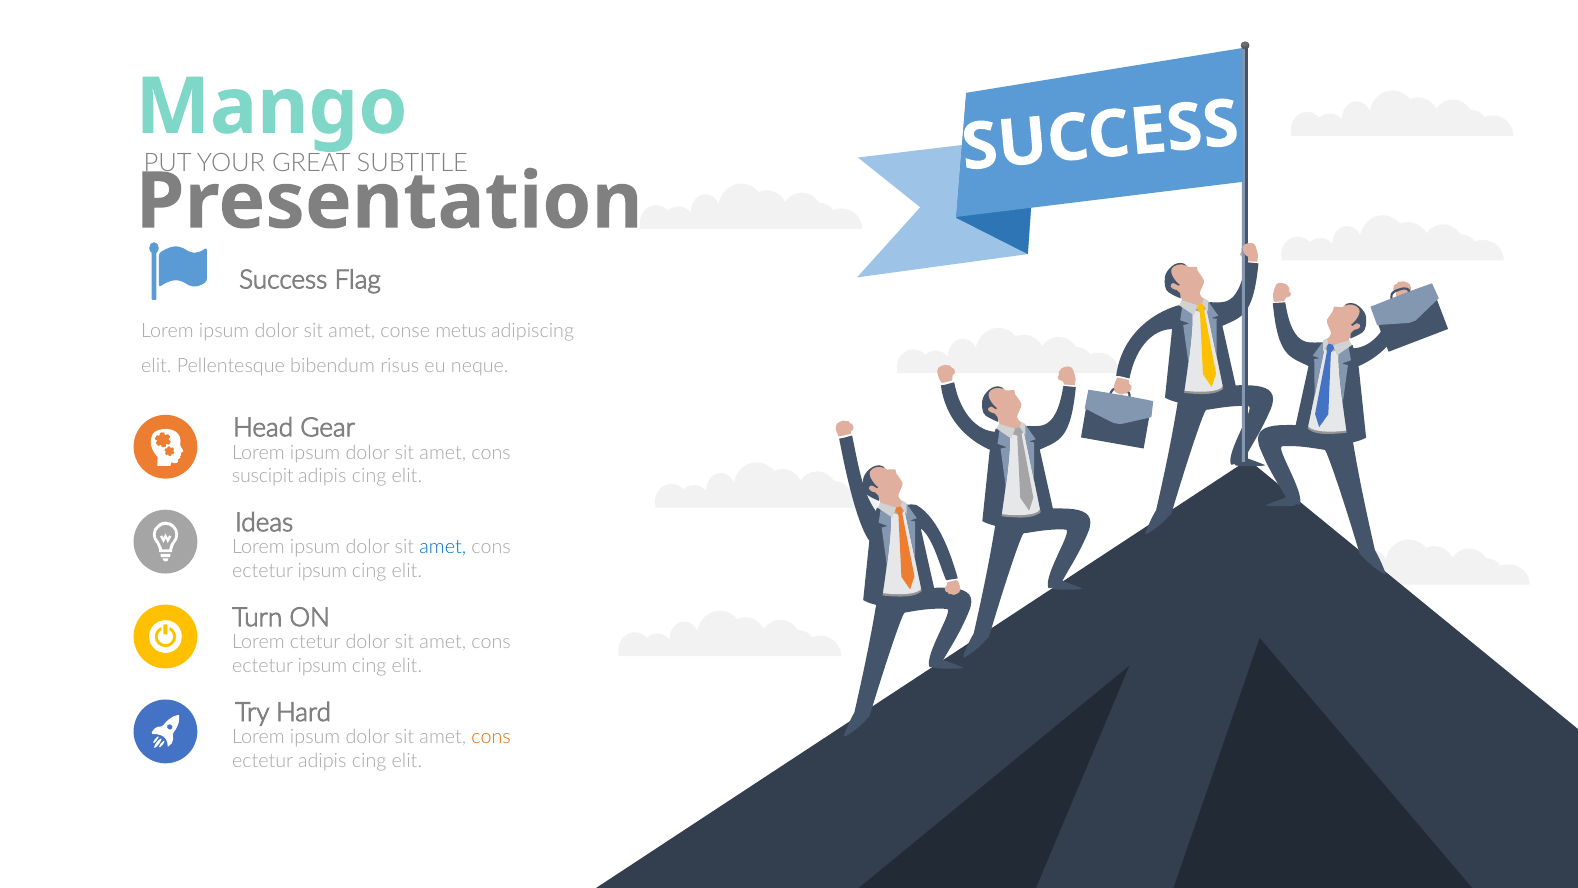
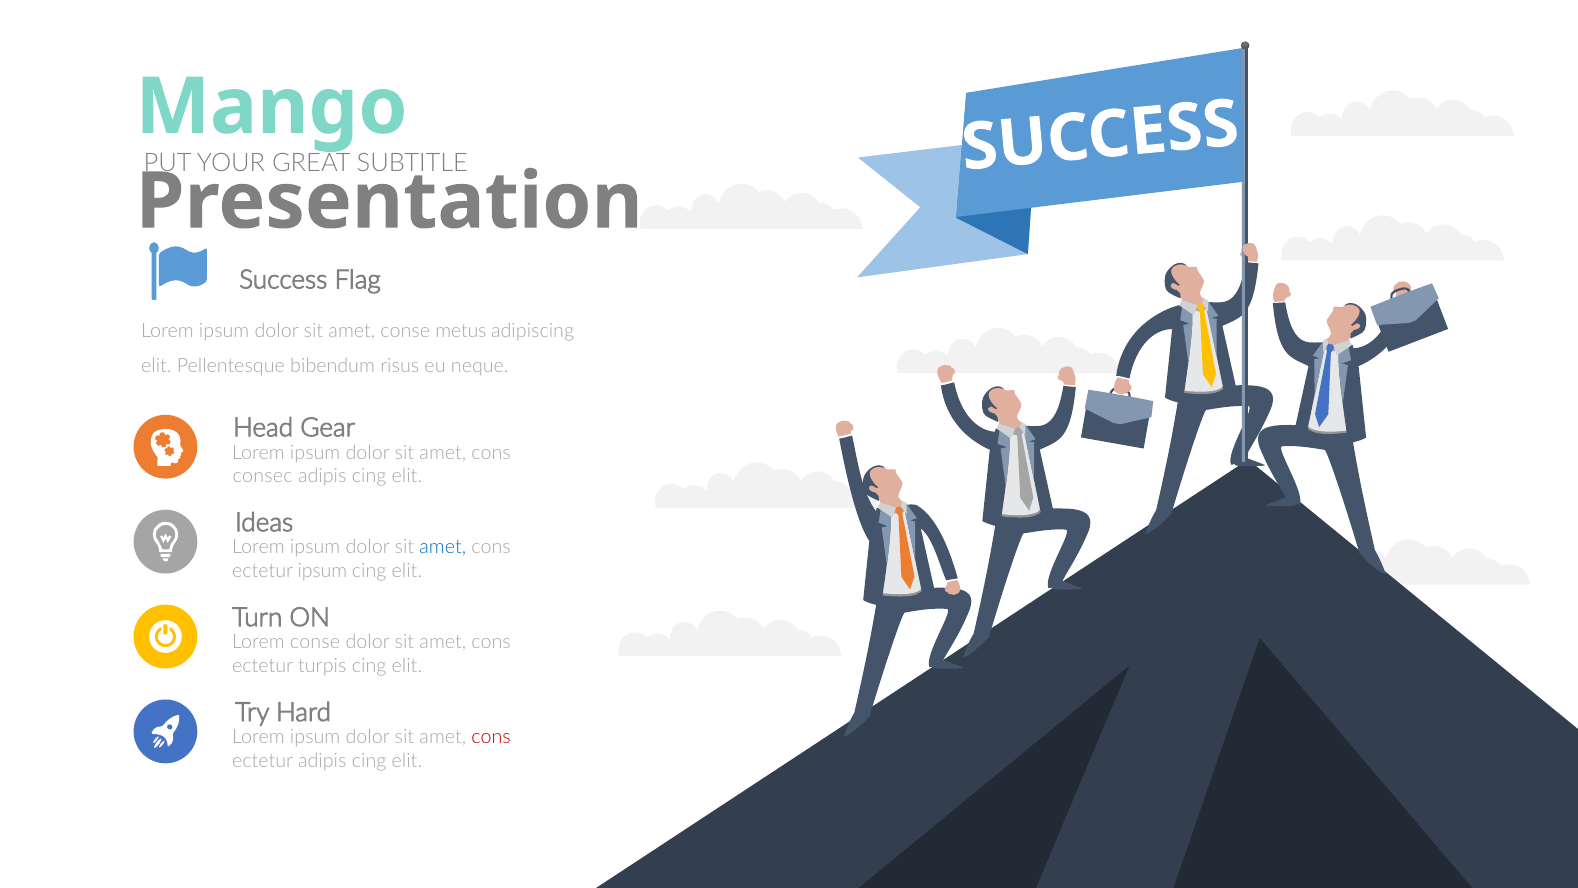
suscipit: suscipit -> consec
Lorem ctetur: ctetur -> conse
ipsum at (322, 666): ipsum -> turpis
cons at (491, 737) colour: orange -> red
